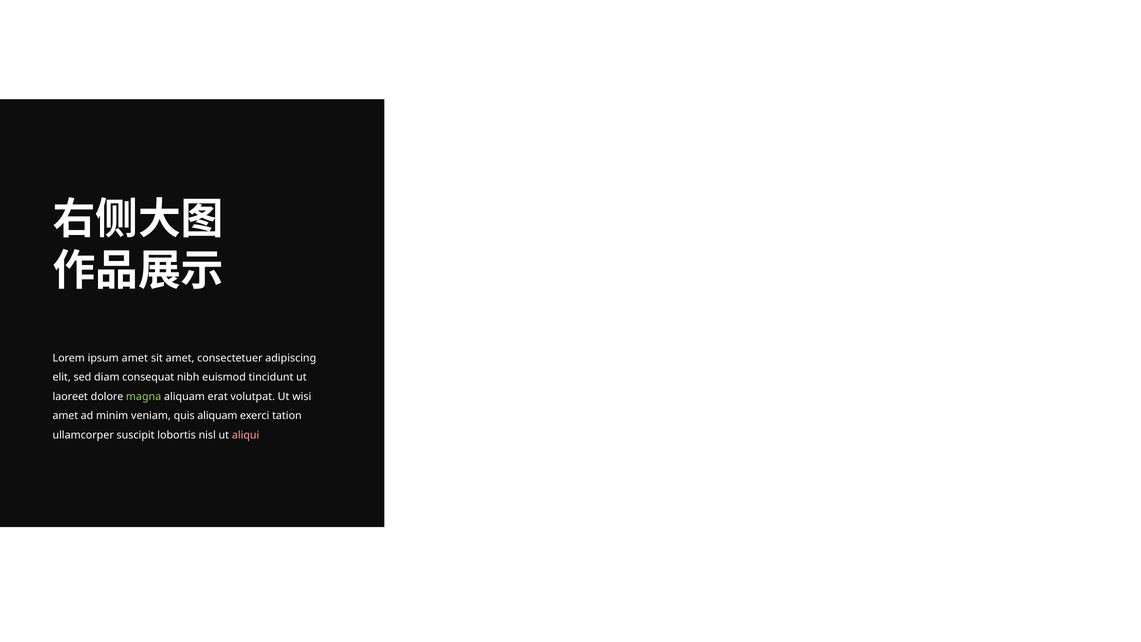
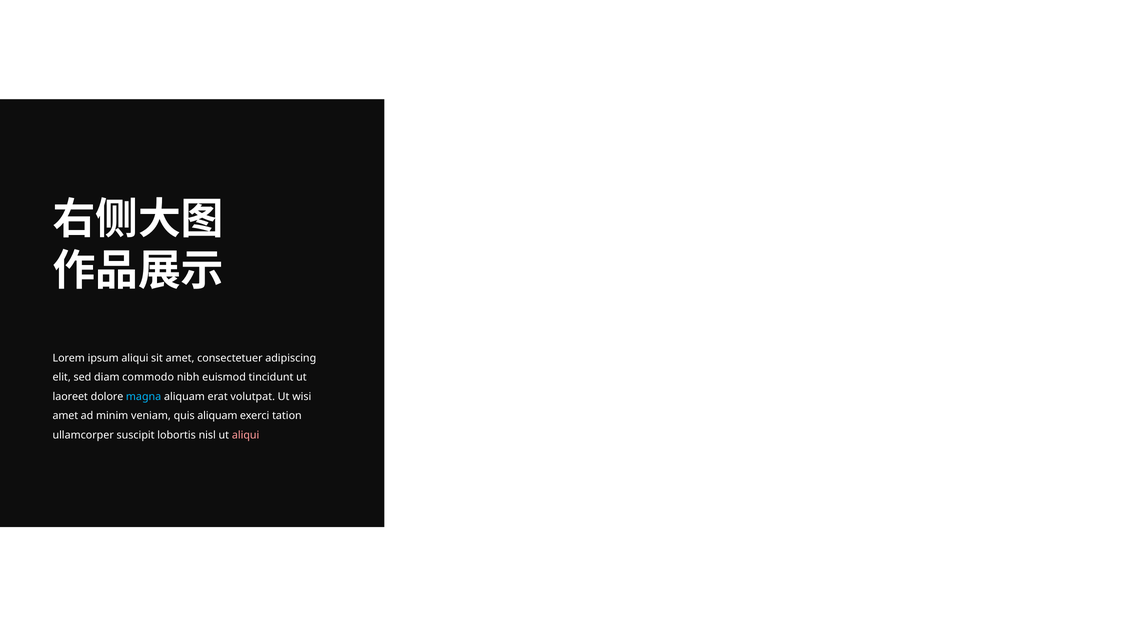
ipsum amet: amet -> aliqui
consequat: consequat -> commodo
magna colour: light green -> light blue
